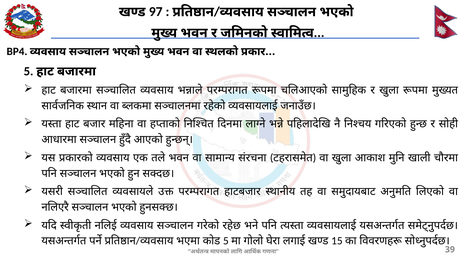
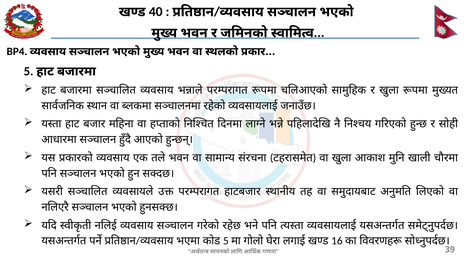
97: 97 -> 40
15: 15 -> 16
